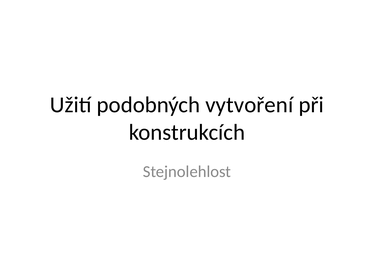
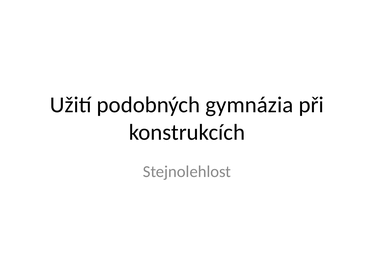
vytvoření: vytvoření -> gymnázia
